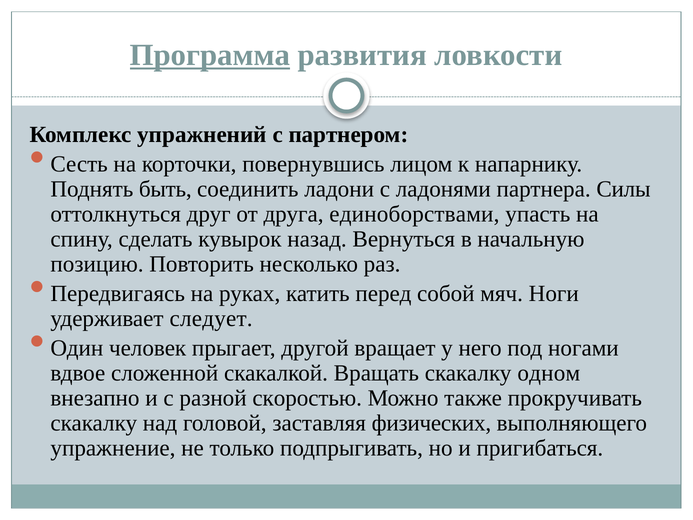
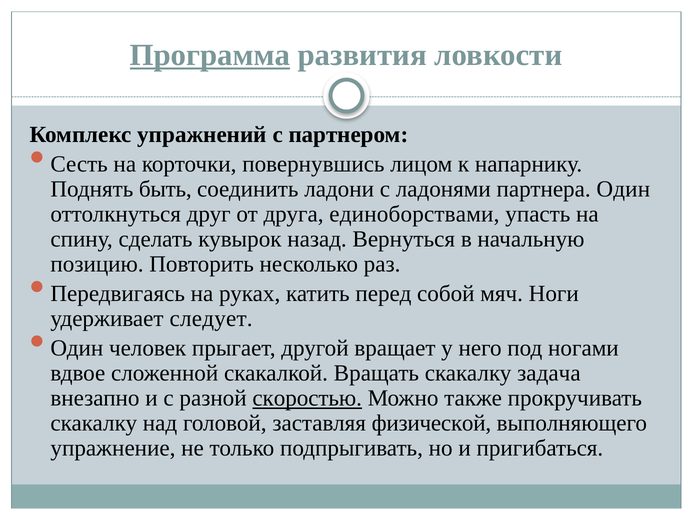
партнера Силы: Силы -> Один
одном: одном -> задача
скоростью underline: none -> present
физических: физических -> физической
